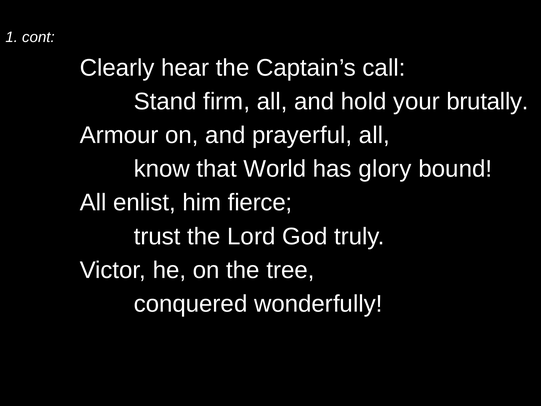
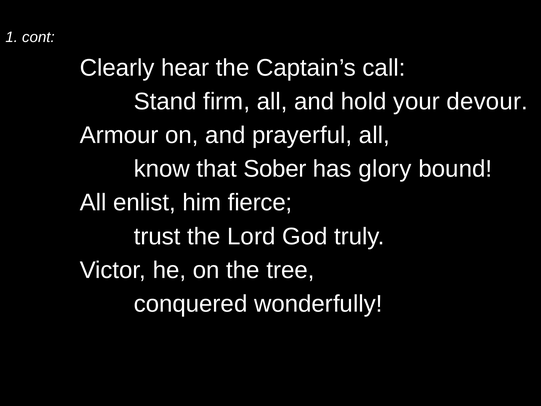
brutally: brutally -> devour
World: World -> Sober
